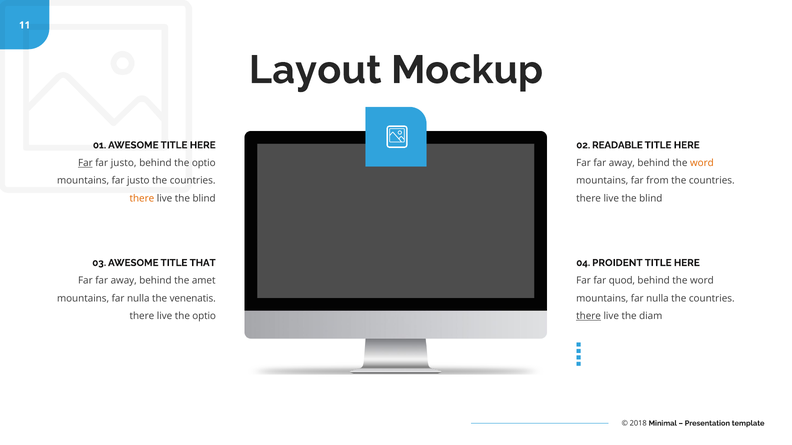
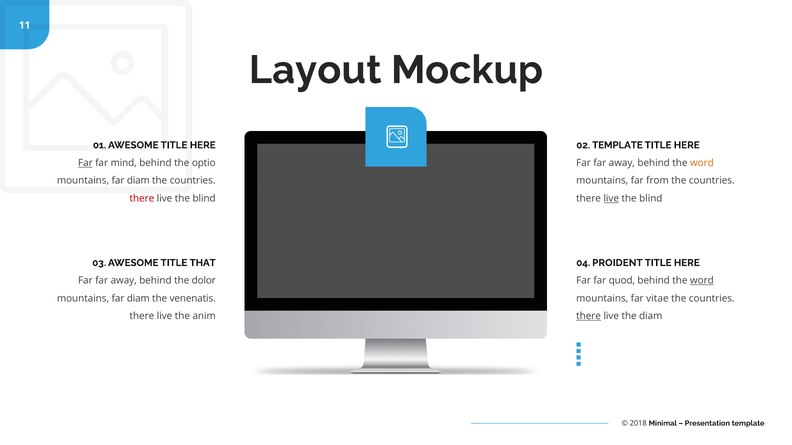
02 READABLE: READABLE -> TEMPLATE
justo at (124, 163): justo -> mind
justo at (138, 181): justo -> diam
there at (142, 199) colour: orange -> red
live at (611, 199) underline: none -> present
amet: amet -> dolor
word at (702, 281) underline: none -> present
nulla at (138, 299): nulla -> diam
nulla at (657, 299): nulla -> vitae
live the optio: optio -> anim
